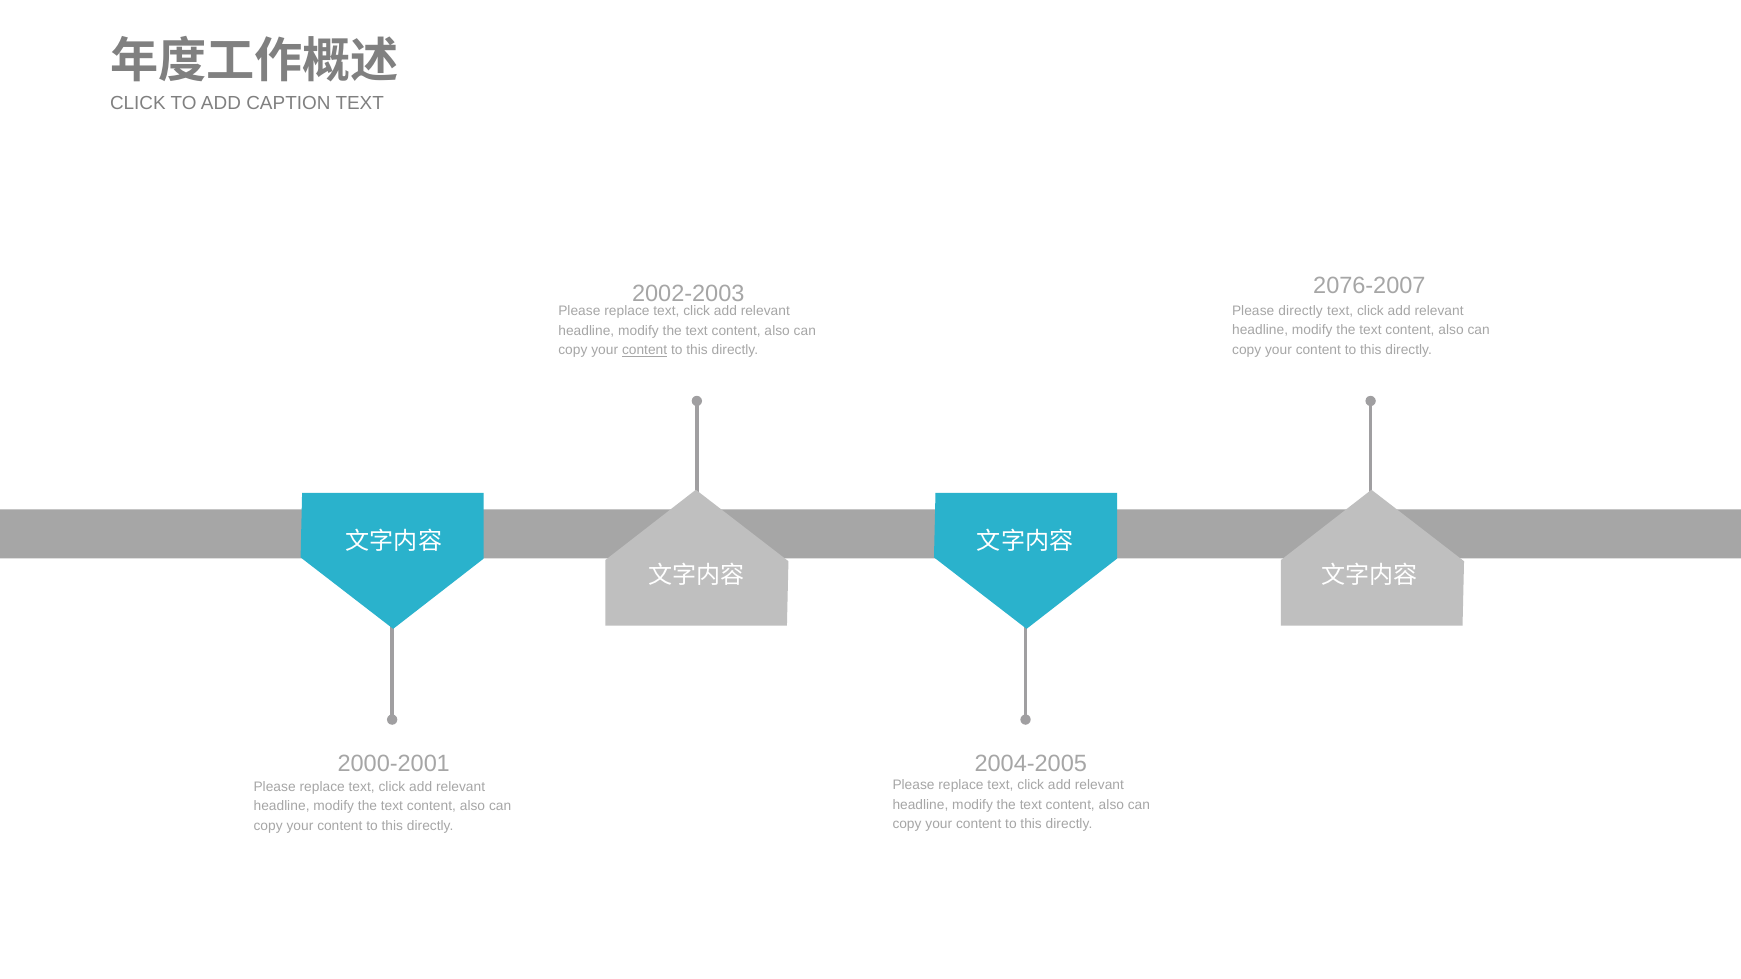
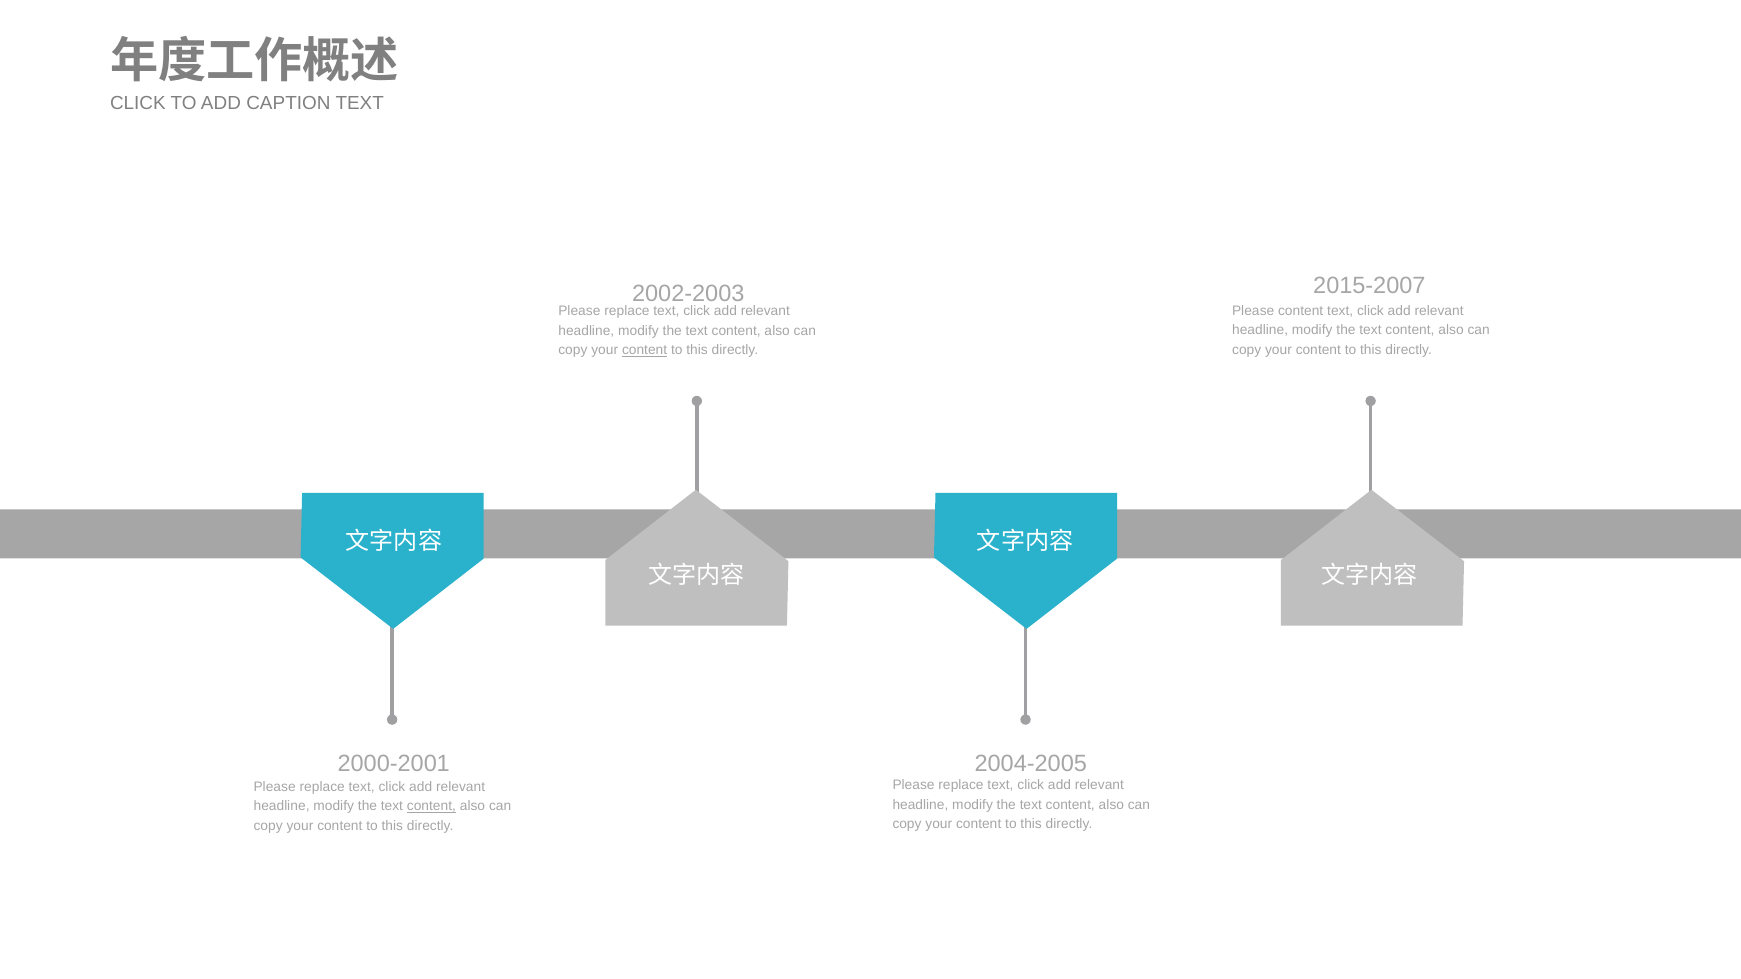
2076-2007: 2076-2007 -> 2015-2007
Please directly: directly -> content
content at (431, 806) underline: none -> present
